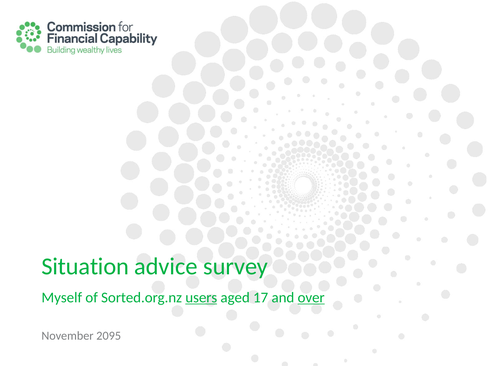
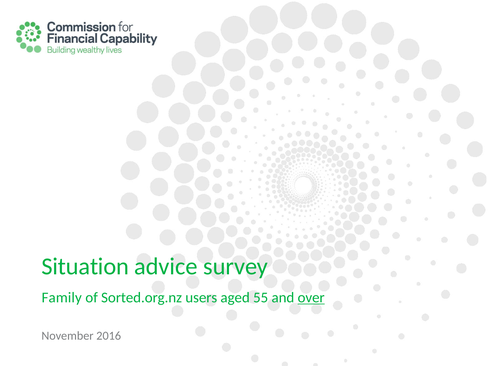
Myself: Myself -> Family
users underline: present -> none
17: 17 -> 55
2095: 2095 -> 2016
